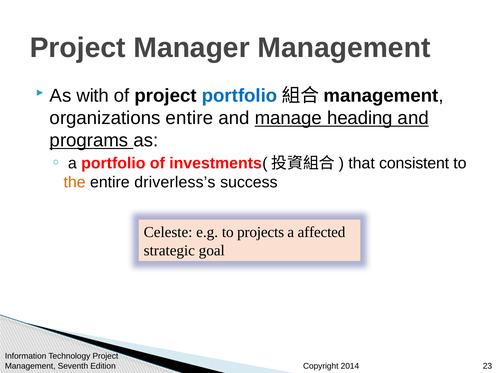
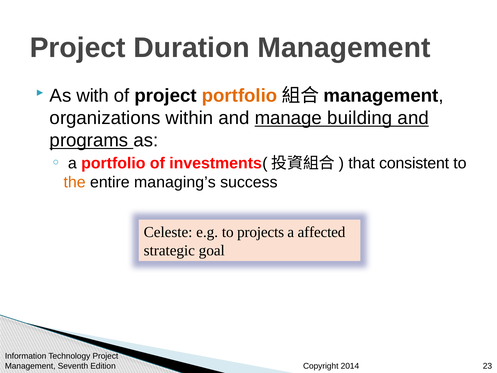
Manager: Manager -> Duration
portfolio at (240, 95) colour: blue -> orange
organizations entire: entire -> within
heading: heading -> building
driverless’s: driverless’s -> managing’s
